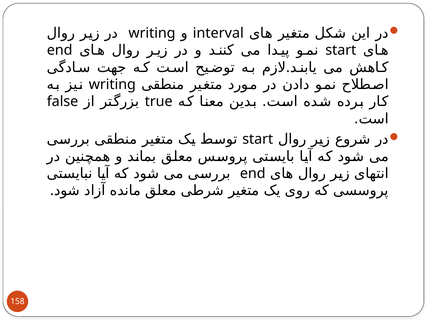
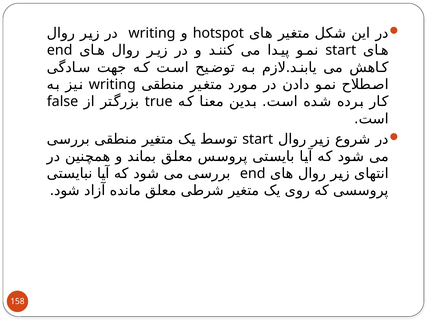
interval: interval -> hotspot
